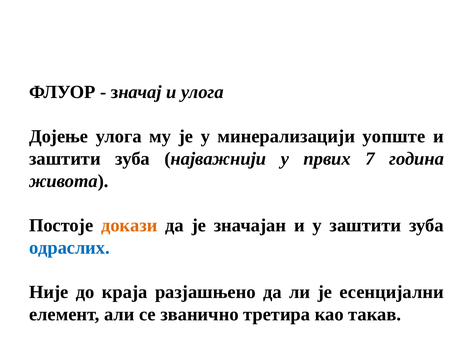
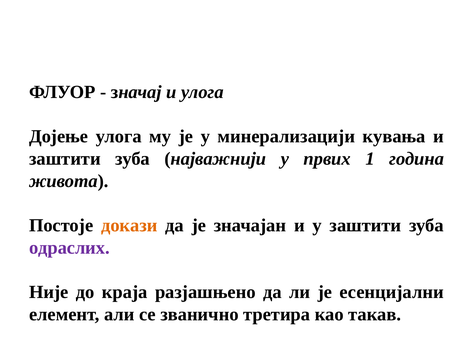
уопште: уопште -> кувања
7: 7 -> 1
одраслих colour: blue -> purple
